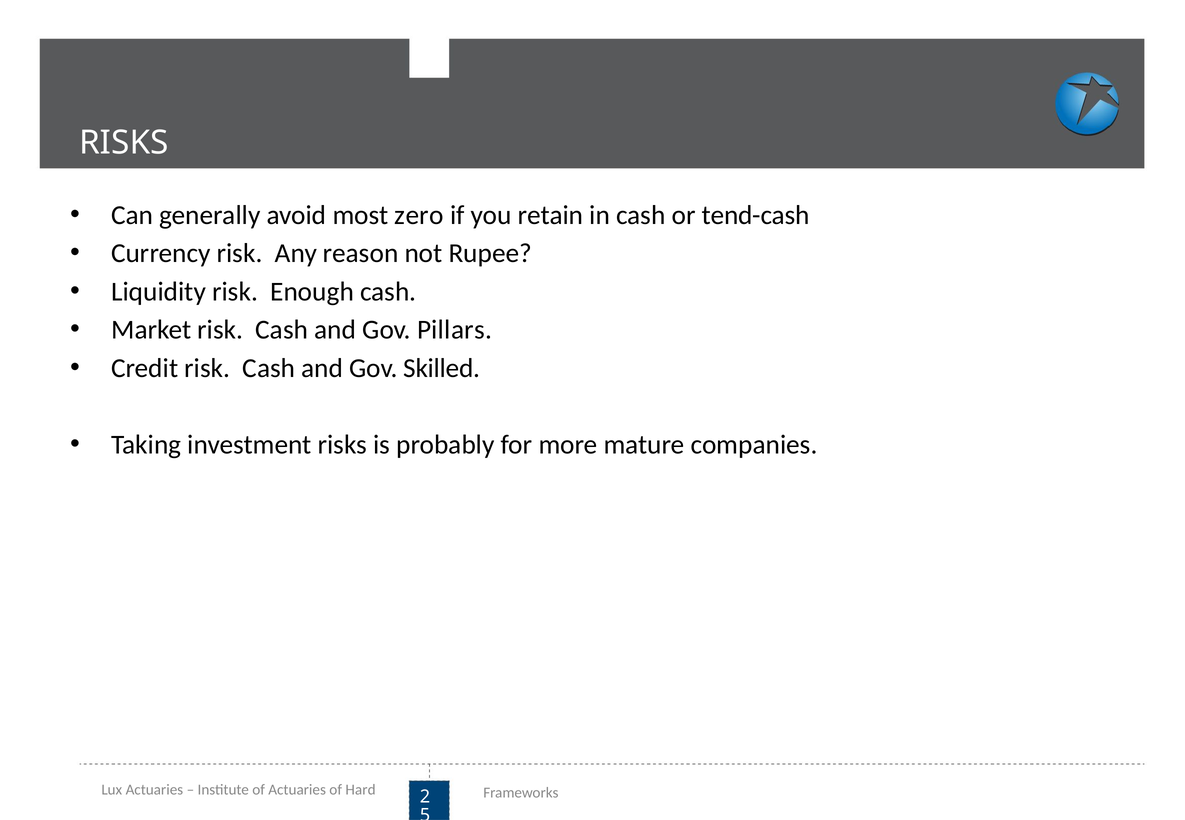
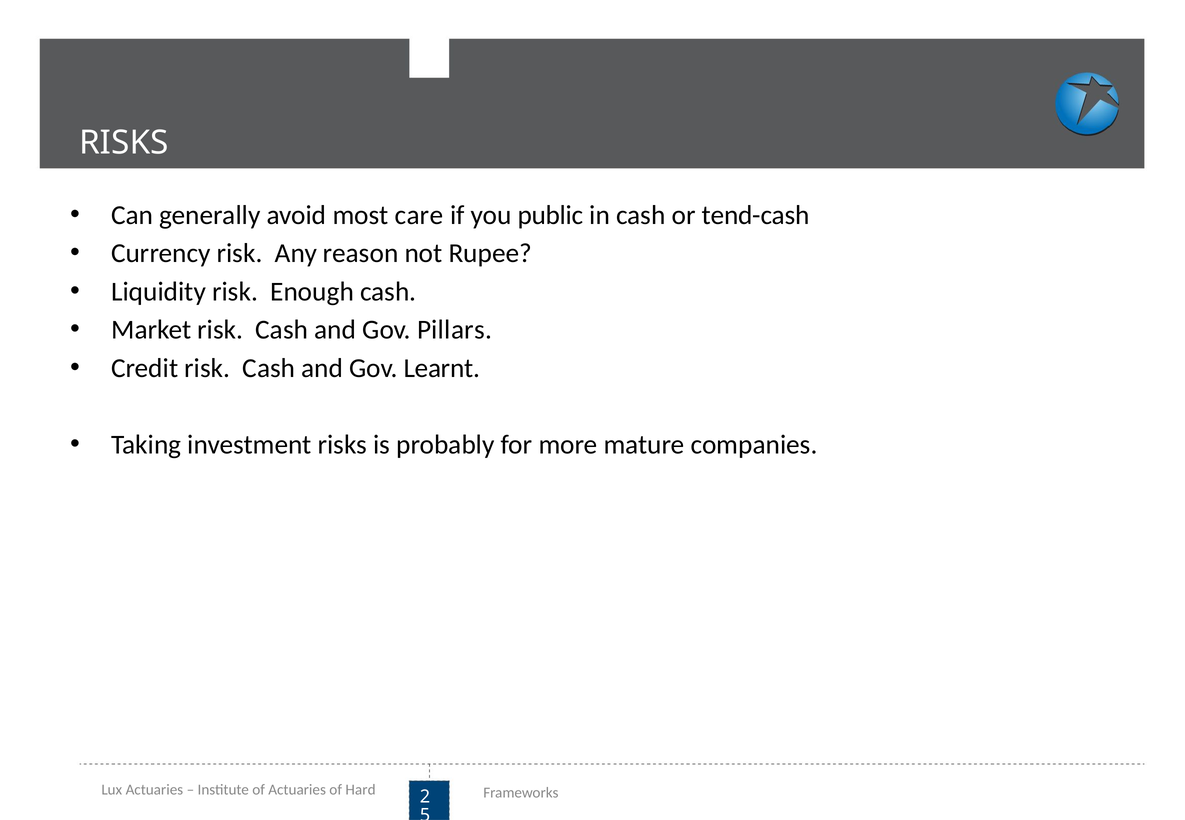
zero: zero -> care
retain: retain -> public
Skilled: Skilled -> Learnt
